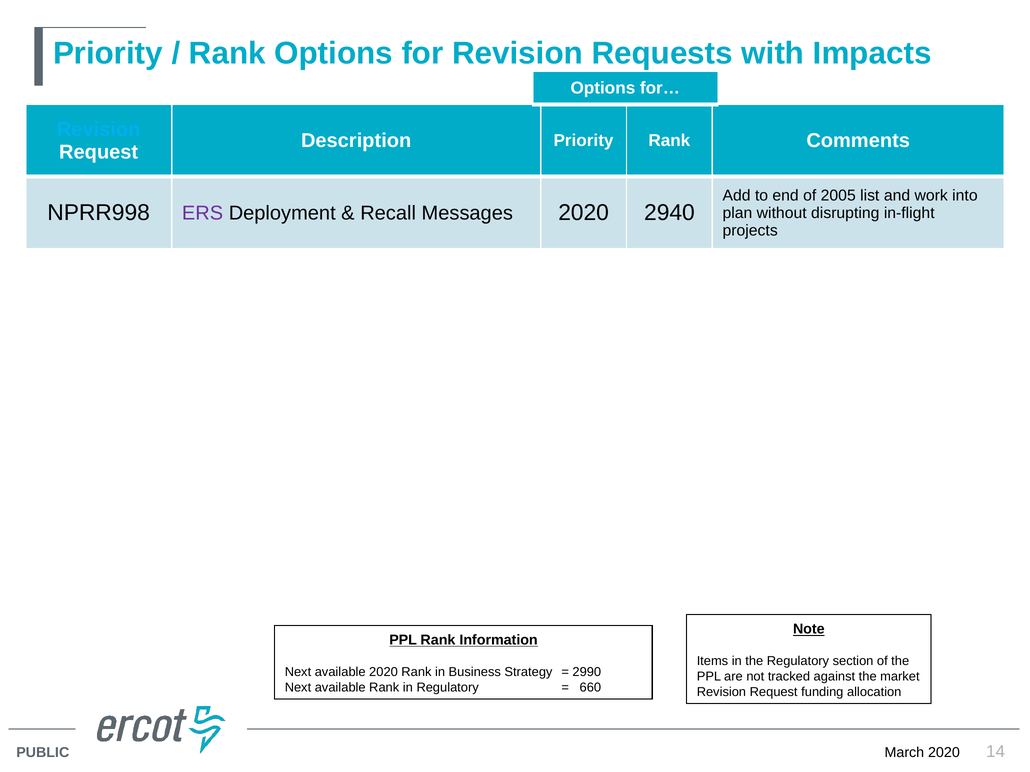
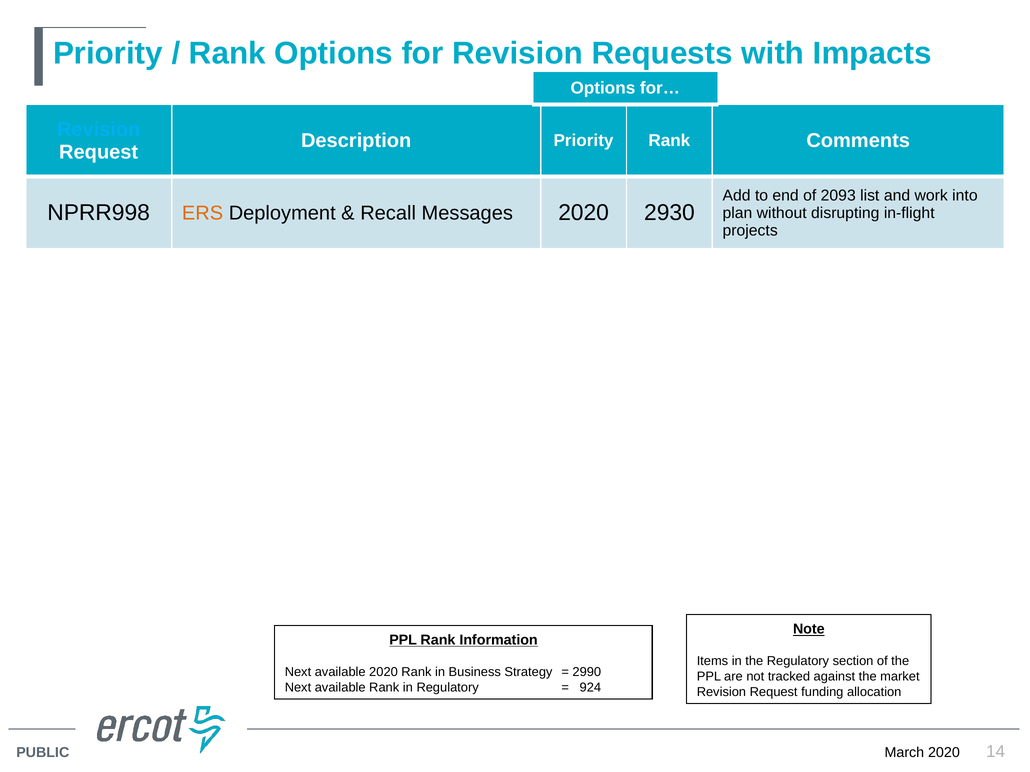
2005: 2005 -> 2093
ERS colour: purple -> orange
2940: 2940 -> 2930
660: 660 -> 924
